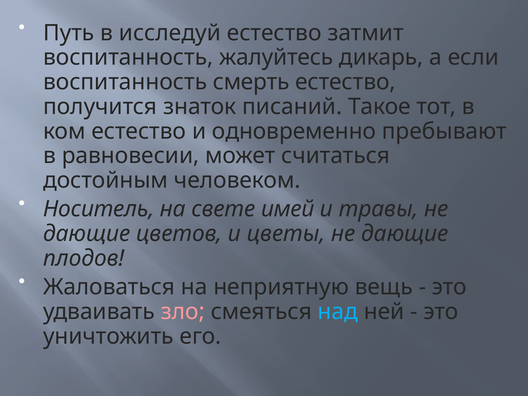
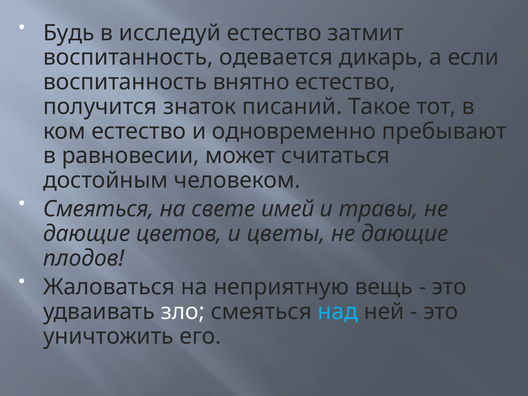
Путь: Путь -> Будь
жалуйтесь: жалуйтесь -> одевается
смерть: смерть -> внятно
Носитель at (99, 209): Носитель -> Смеяться
зло colour: pink -> white
